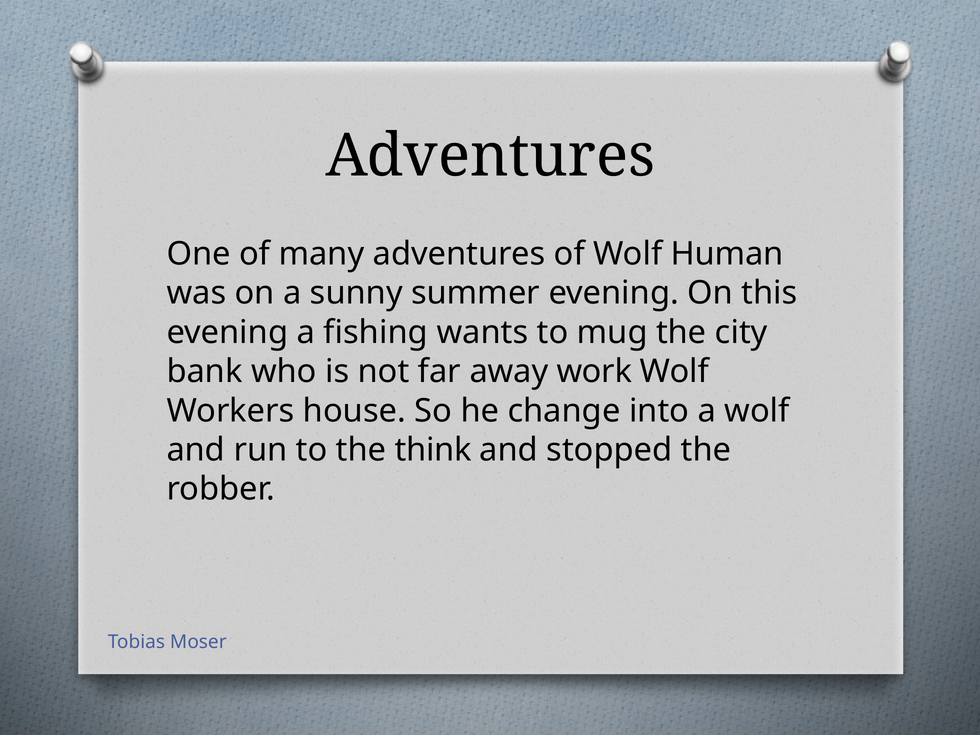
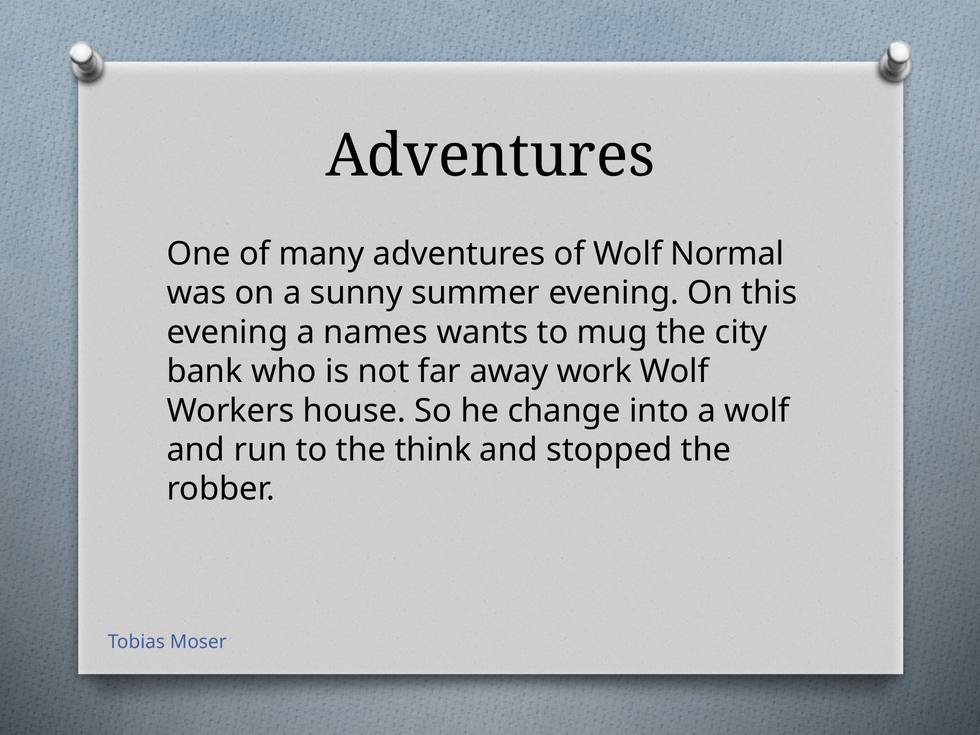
Human: Human -> Normal
fishing: fishing -> names
